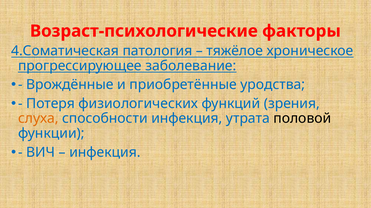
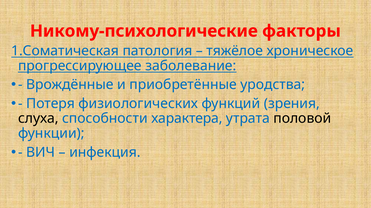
Возраст-психологические: Возраст-психологические -> Никому-психологические
4.Соматическая: 4.Соматическая -> 1.Соматическая
слуха colour: orange -> black
способности инфекция: инфекция -> характера
